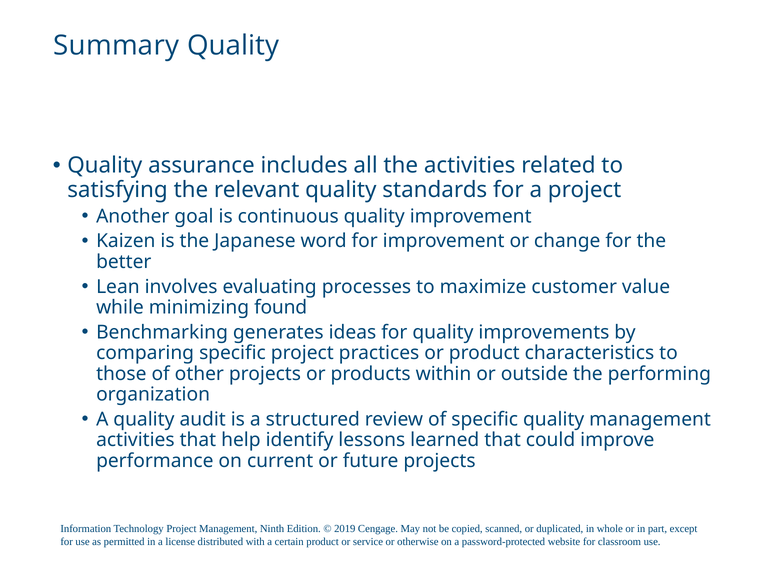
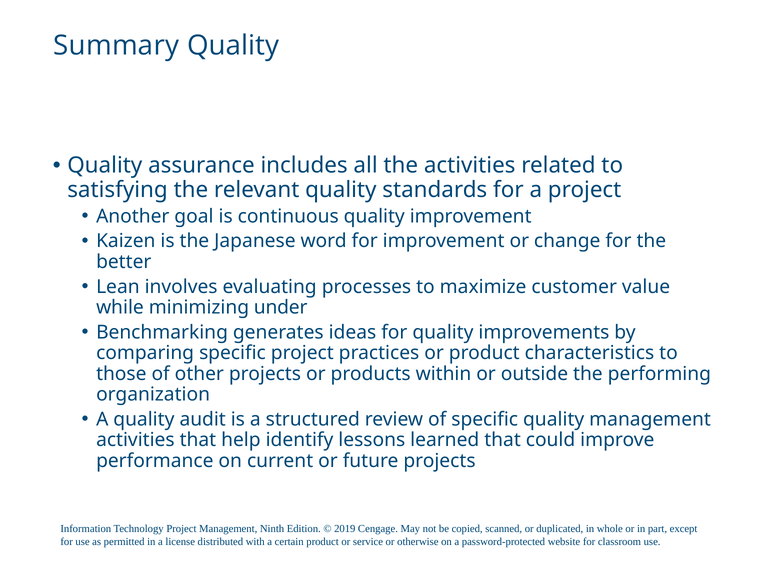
found: found -> under
